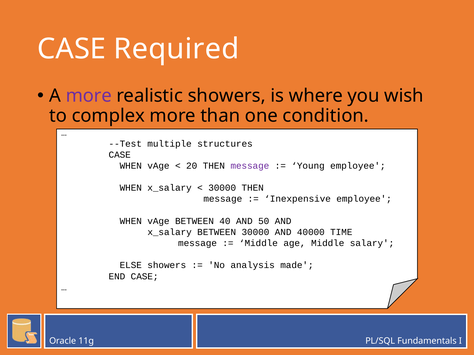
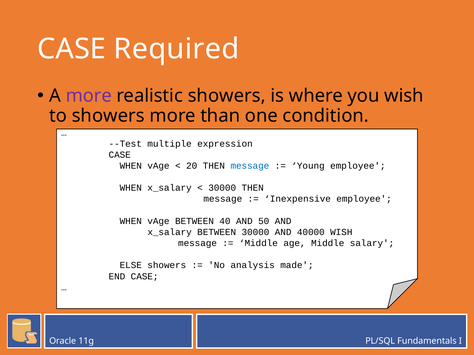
to complex: complex -> showers
structures: structures -> expression
message at (250, 166) colour: purple -> blue
40000 TIME: TIME -> WISH
